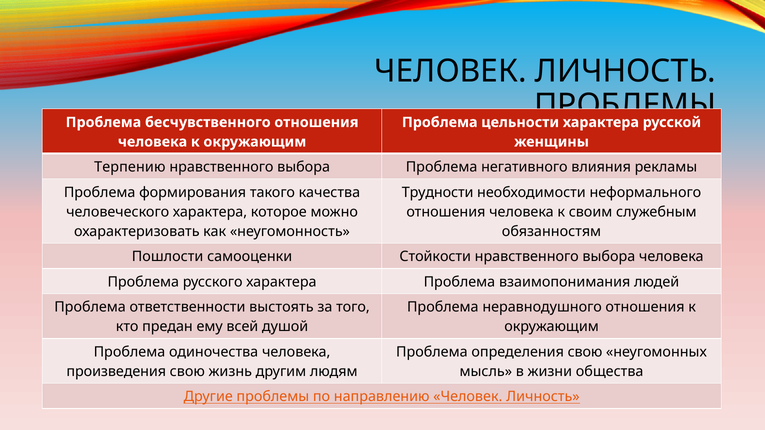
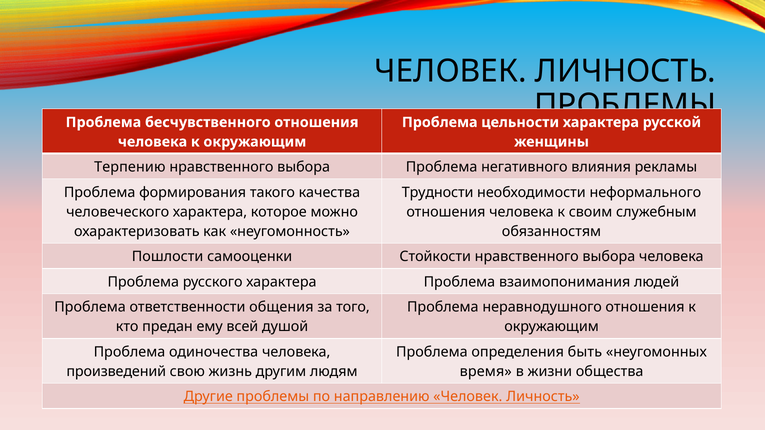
выстоять: выстоять -> общения
определения свою: свою -> быть
произведения: произведения -> произведений
мысль: мысль -> время
